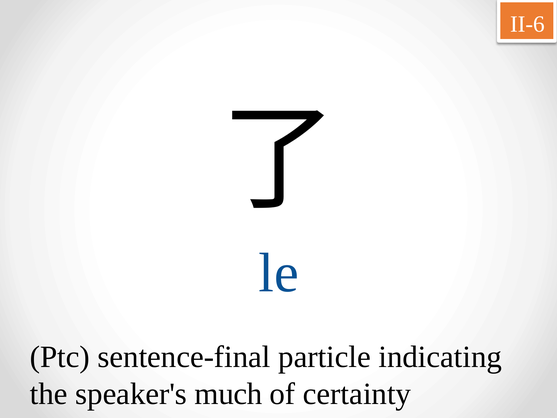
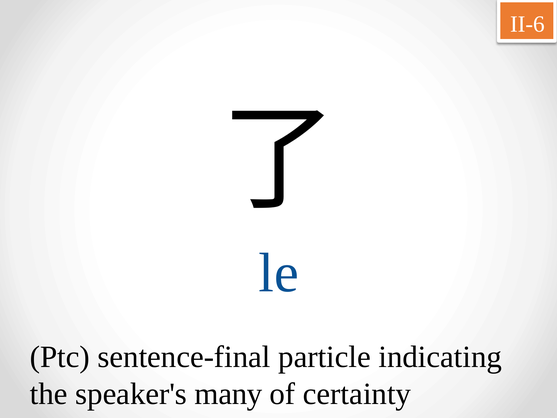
much: much -> many
